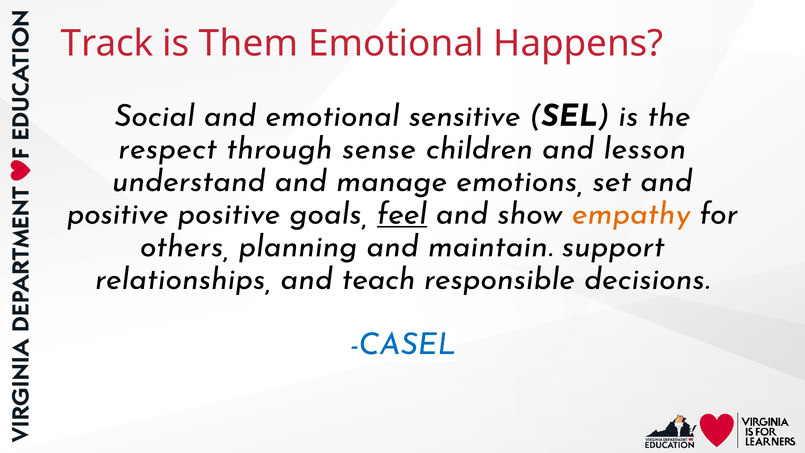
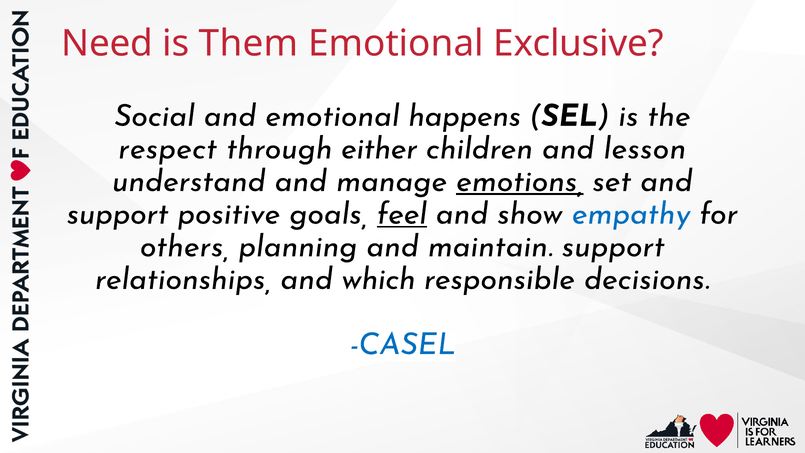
Track: Track -> Need
Happens: Happens -> Exclusive
sensitive: sensitive -> happens
sense: sense -> either
emotions underline: none -> present
positive at (118, 214): positive -> support
empathy colour: orange -> blue
teach: teach -> which
